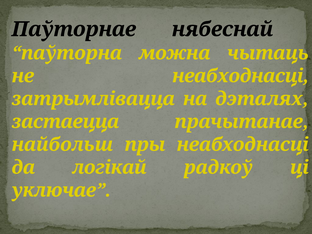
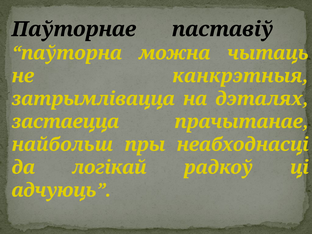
нябеснай: нябеснай -> паставіў
не неабходнасці: неабходнасці -> канкрэтныя
уключае: уключае -> адчуюць
